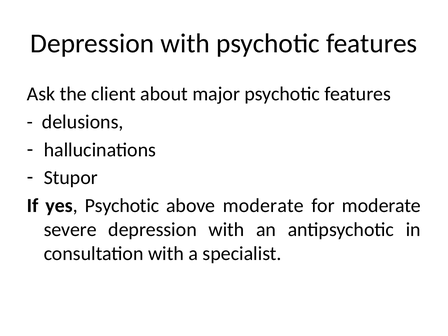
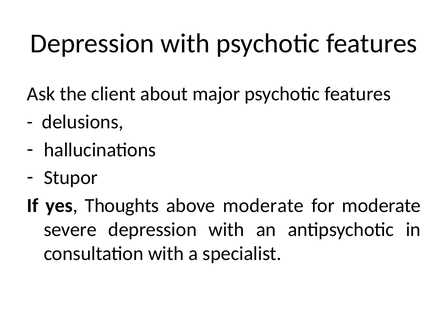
yes Psychotic: Psychotic -> Thoughts
